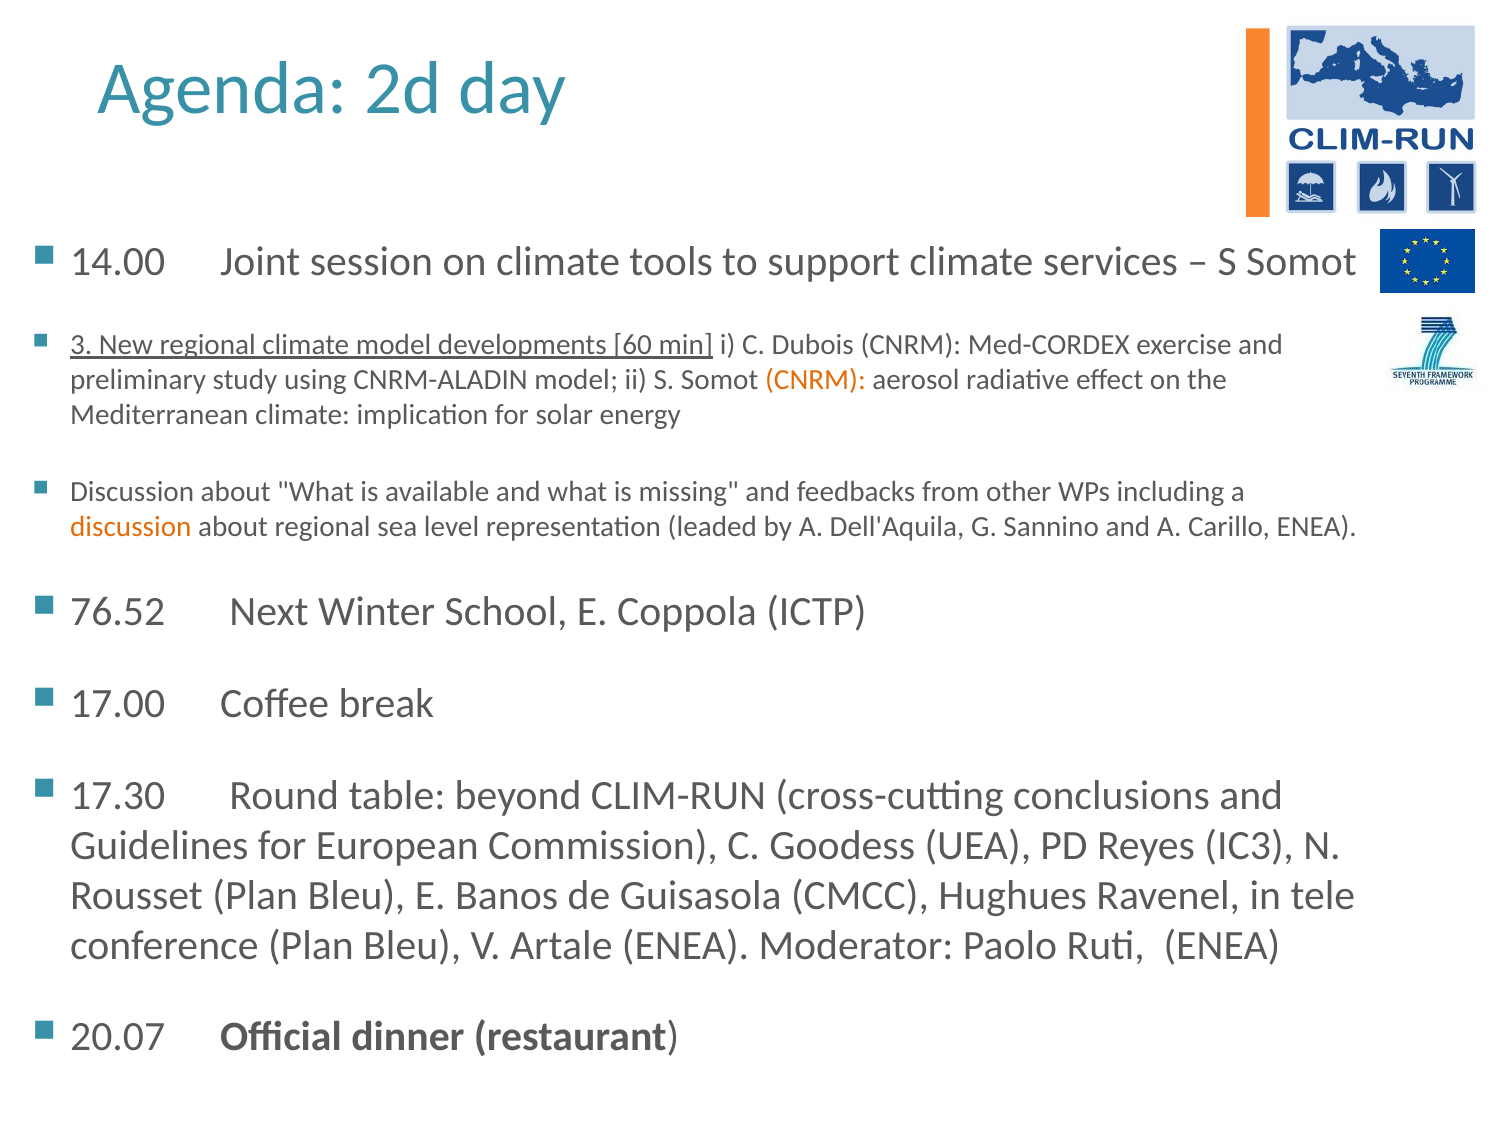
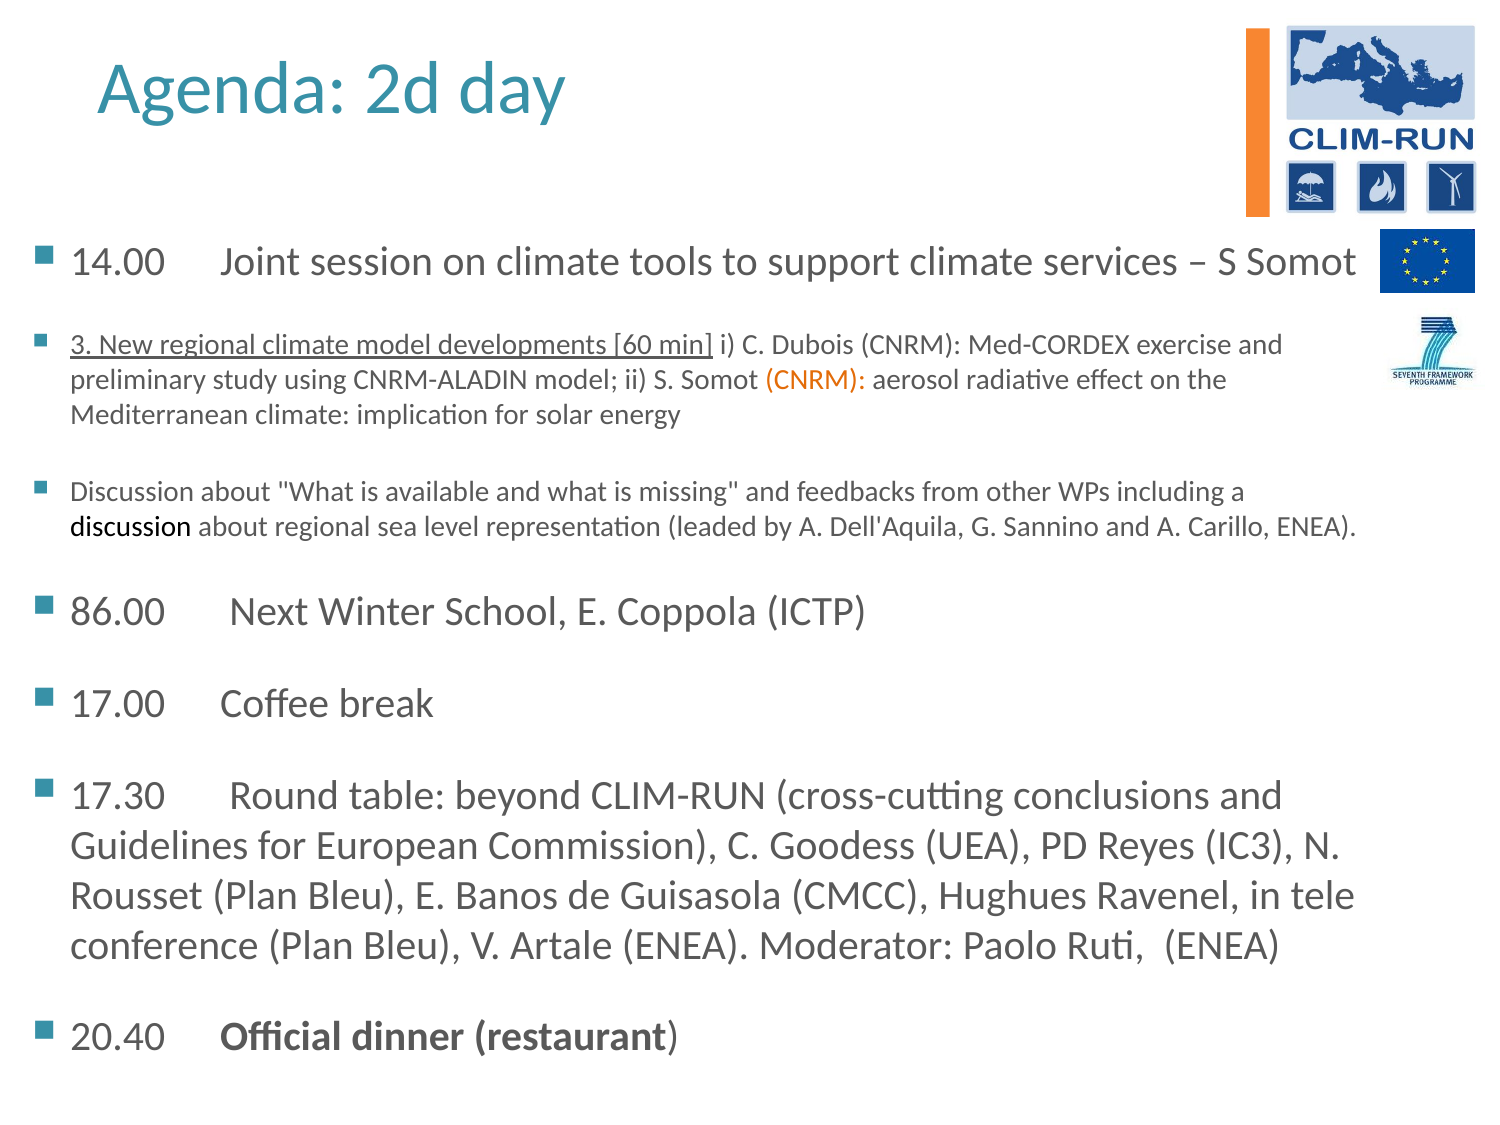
discussion at (131, 527) colour: orange -> black
76.52: 76.52 -> 86.00
20.07: 20.07 -> 20.40
